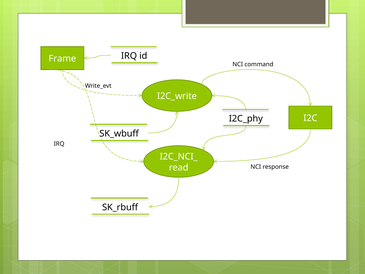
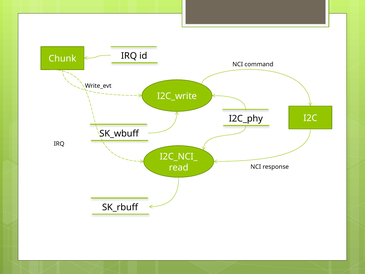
Frame: Frame -> Chunk
